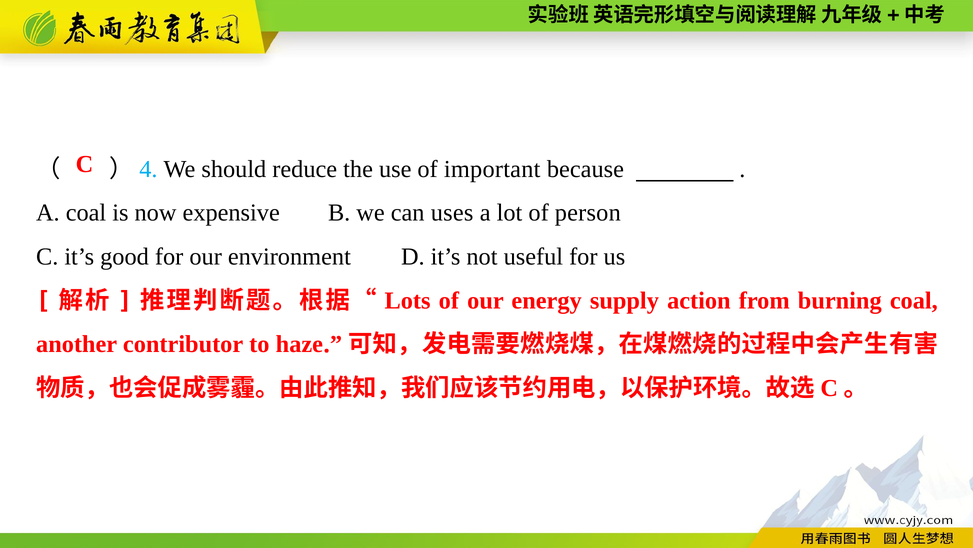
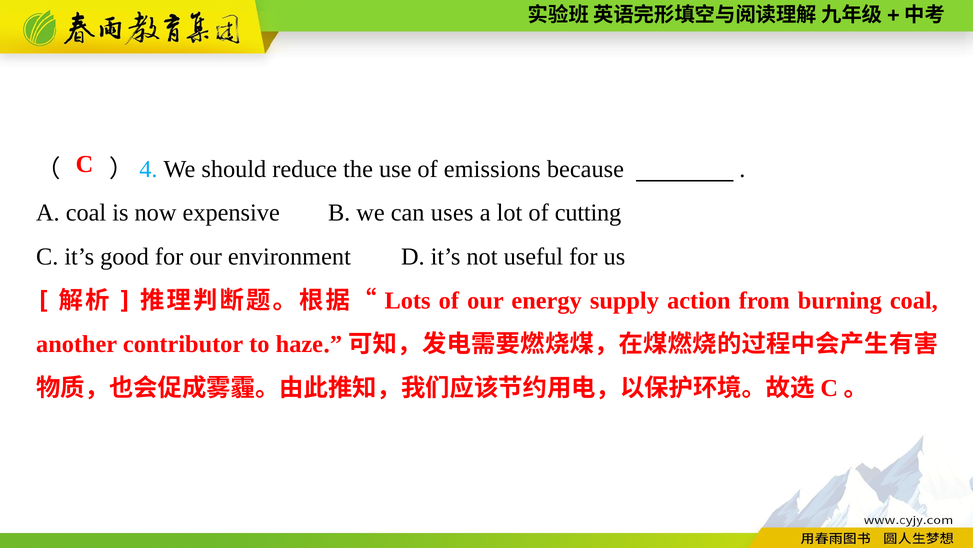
important: important -> emissions
person: person -> cutting
